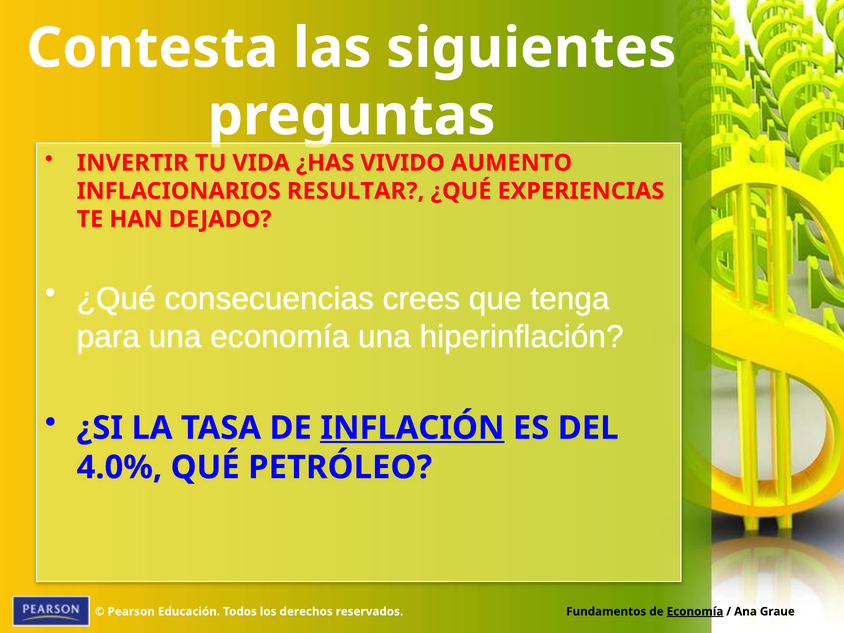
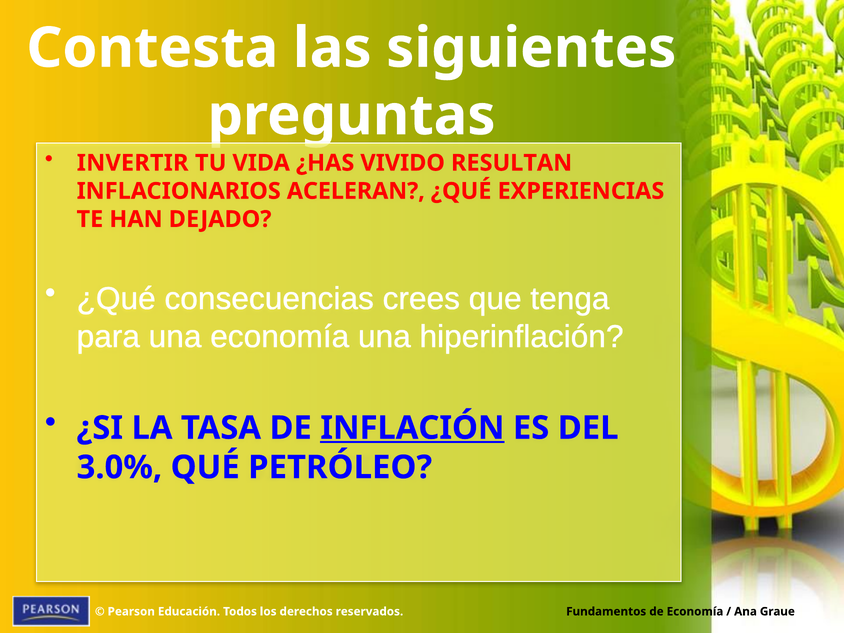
AUMENTO: AUMENTO -> RESULTAN
RESULTAR: RESULTAR -> ACELERAN
4.0%: 4.0% -> 3.0%
Economía at (695, 612) underline: present -> none
